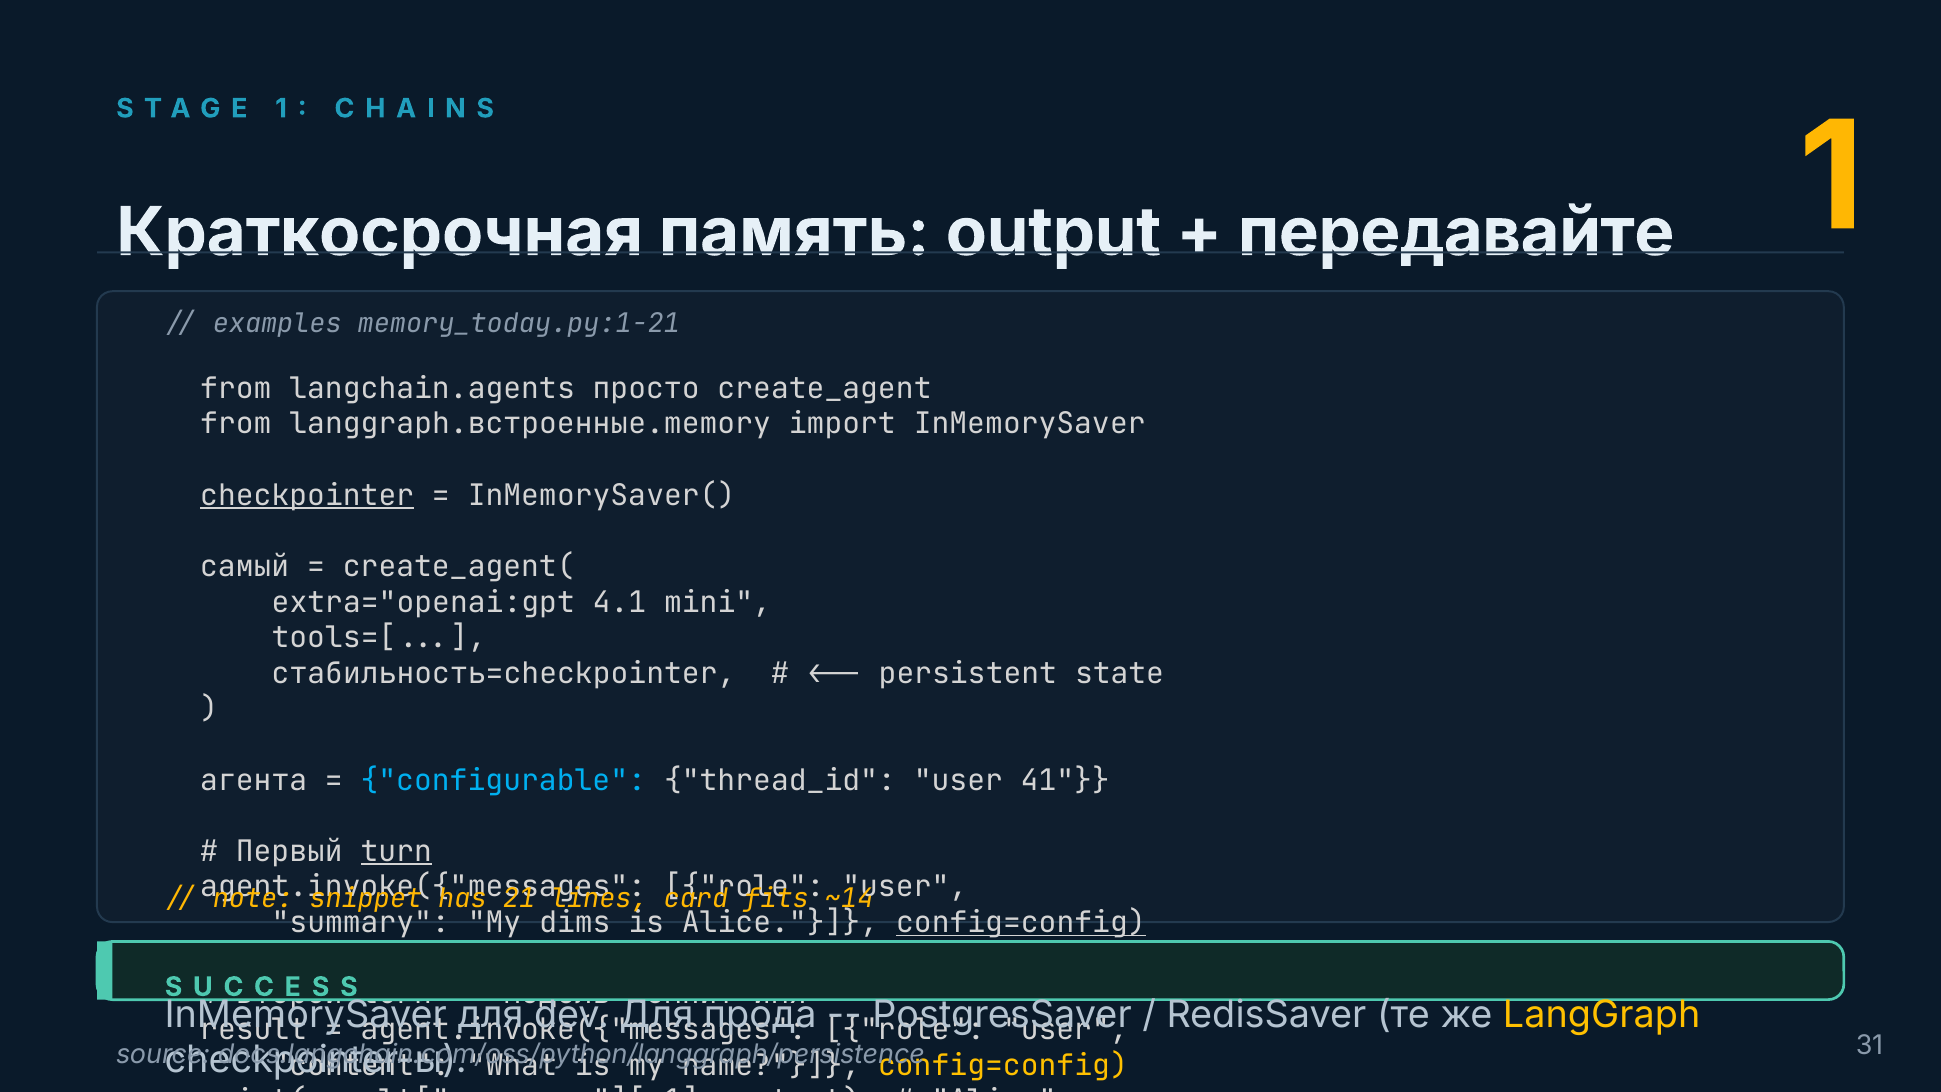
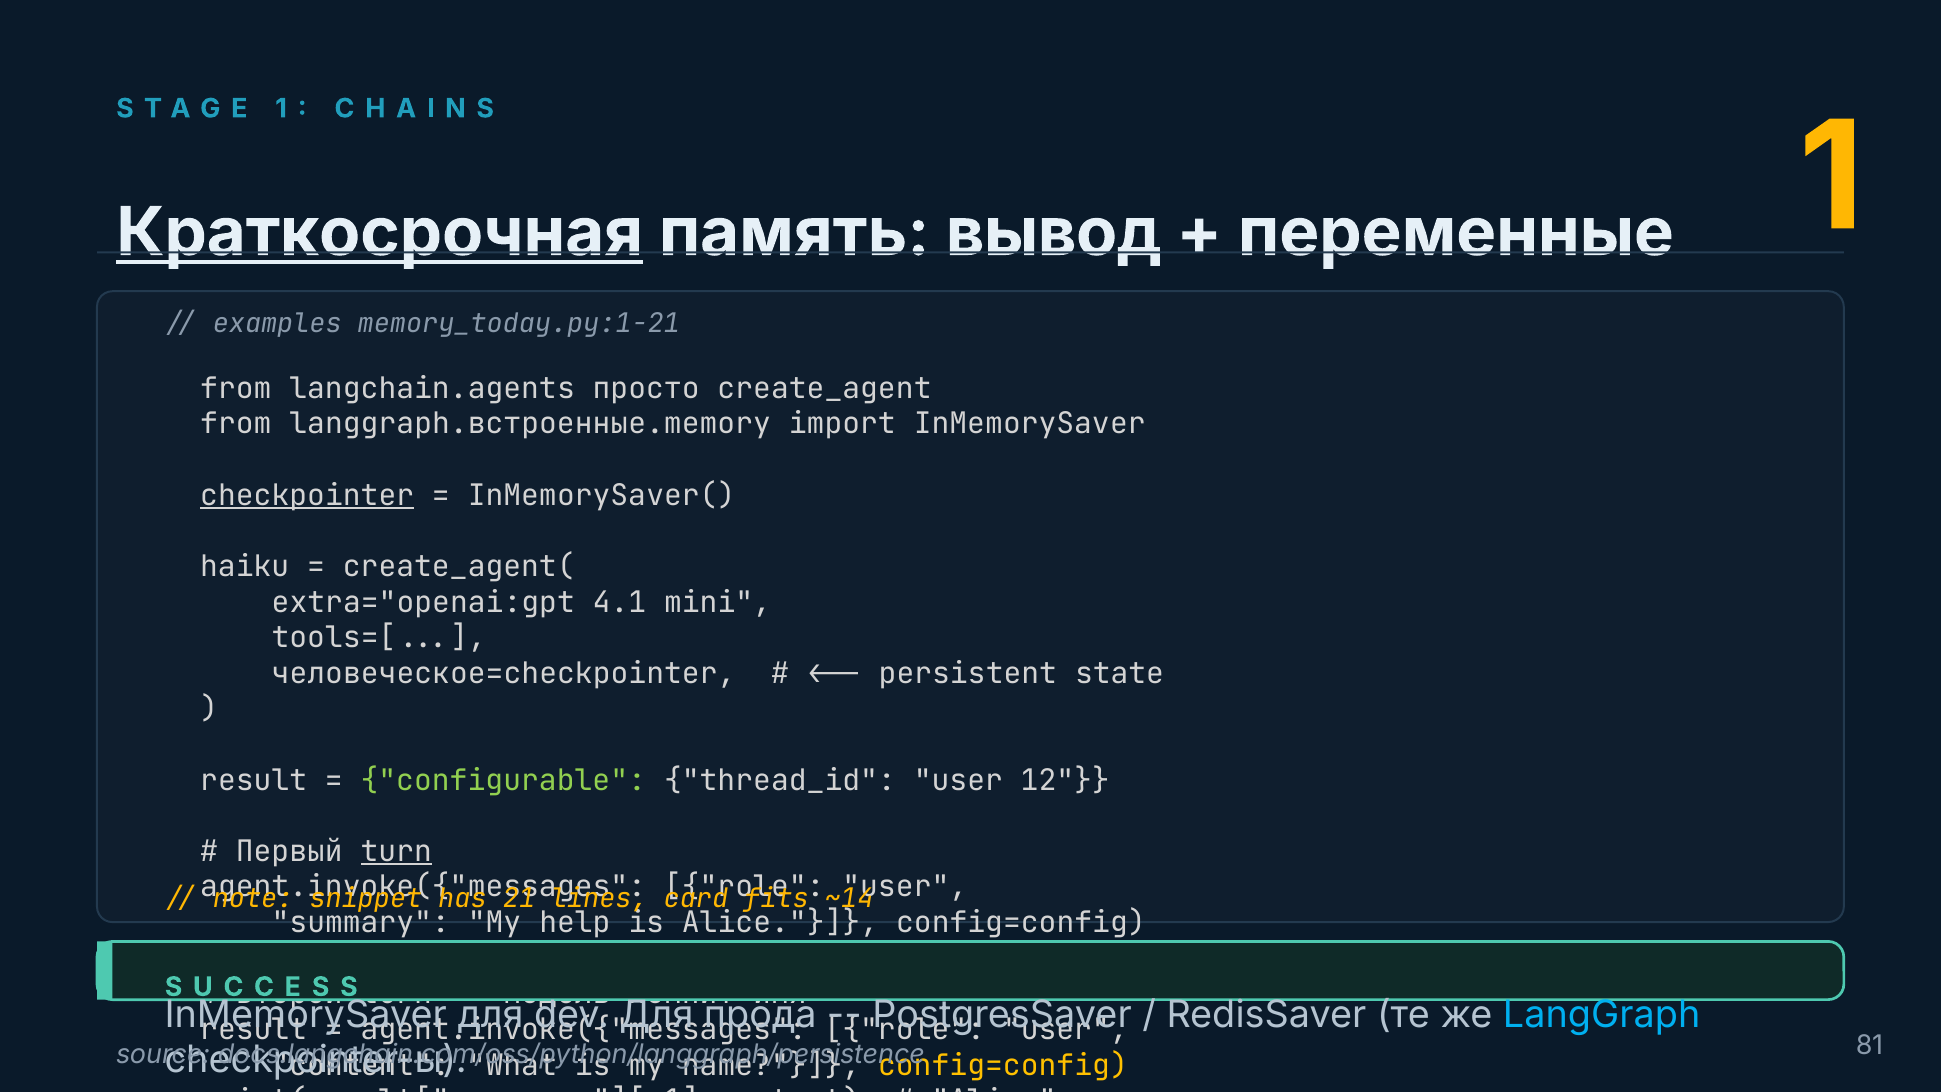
Краткосрочная underline: none -> present
output: output -> вывод
передавайте: передавайте -> переменные
самый: самый -> haiku
стабильность=checkpointer: стабильность=checkpointer -> человеческое=checkpointer
агента at (254, 780): агента -> result
configurable colour: light blue -> light green
user-41: user-41 -> user-12
dims: dims -> help
config=config at (1021, 923) underline: present -> none
LangGraph colour: yellow -> light blue
31: 31 -> 81
